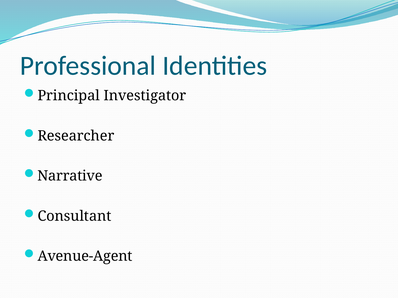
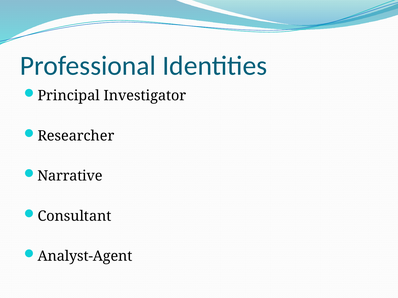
Avenue-Agent: Avenue-Agent -> Analyst-Agent
